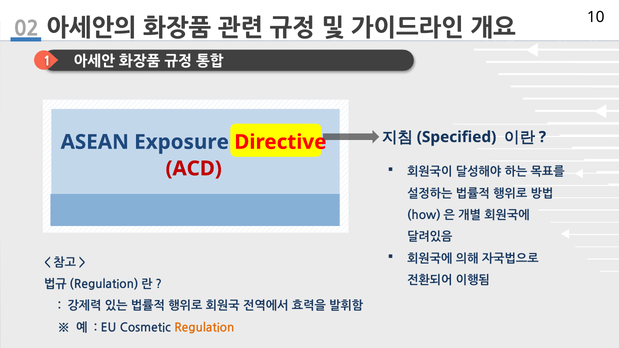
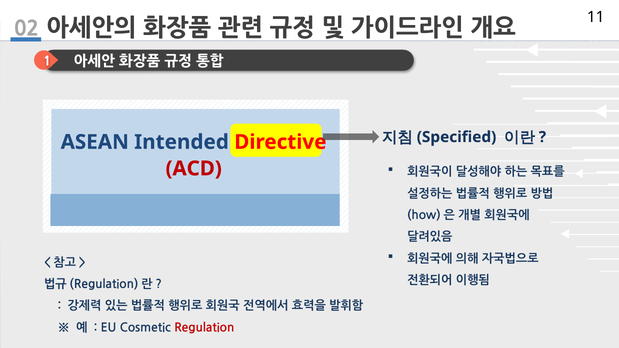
10: 10 -> 11
Exposure: Exposure -> Intended
Regulation colour: orange -> red
